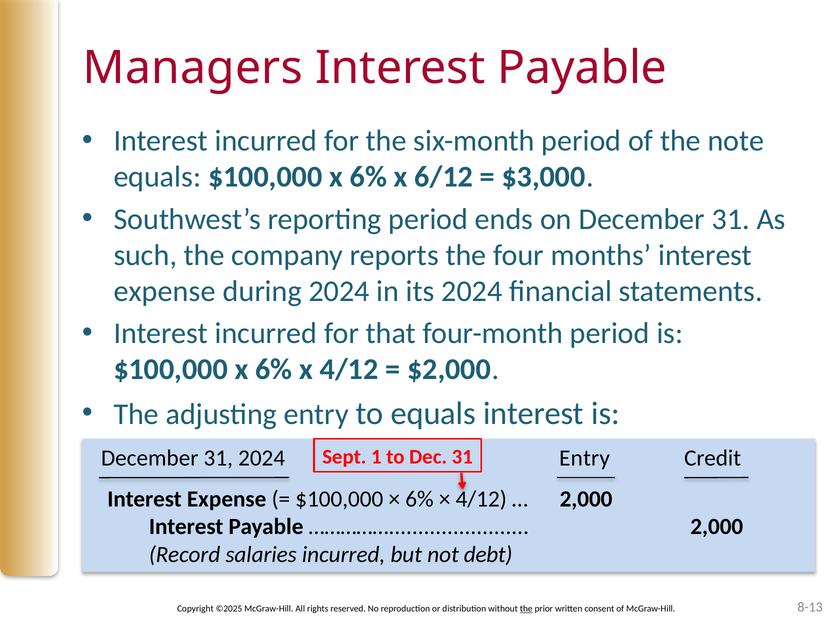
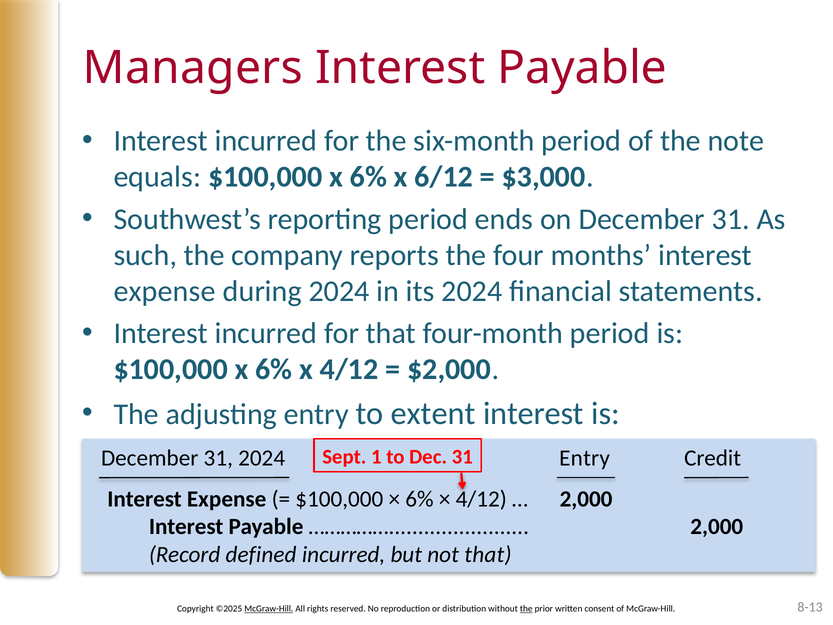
to equals: equals -> extent
salaries: salaries -> defined
not debt: debt -> that
McGraw-Hill at (269, 608) underline: none -> present
